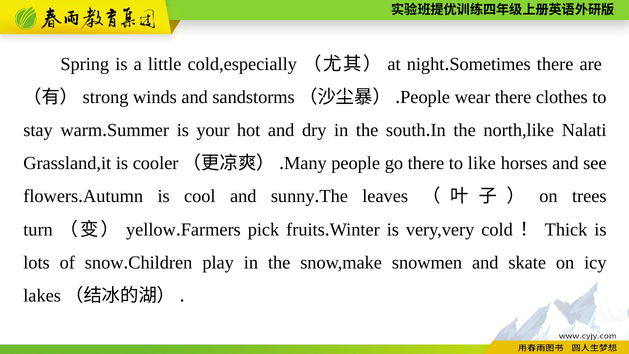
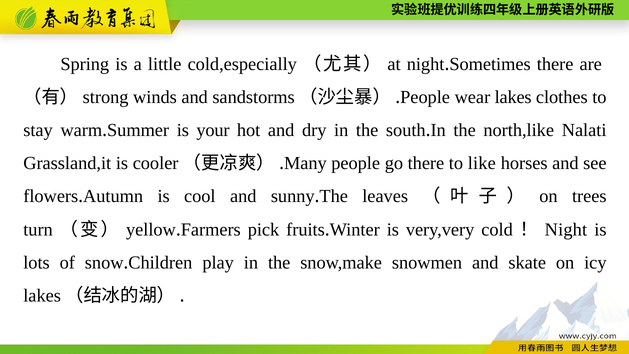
wear there: there -> lakes
Thick at (566, 229): Thick -> Night
